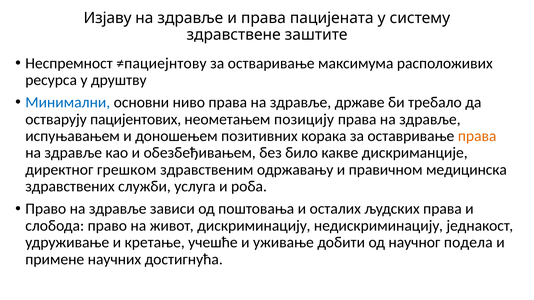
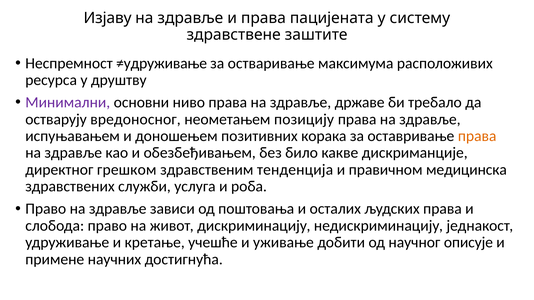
≠пациејнтову: ≠пациејнтову -> ≠удруживање
Минимални colour: blue -> purple
пацијентових: пацијентових -> вредоносног
одржавању: одржавању -> тенденција
подела: подела -> описује
